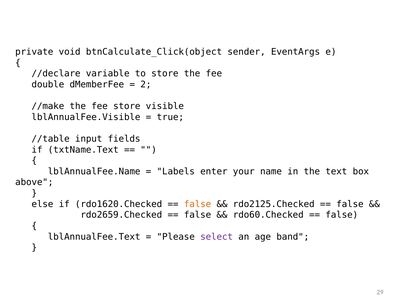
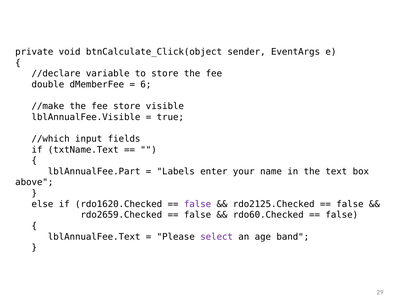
2: 2 -> 6
//table: //table -> //which
lblAnnualFee.Name: lblAnnualFee.Name -> lblAnnualFee.Part
false at (198, 204) colour: orange -> purple
